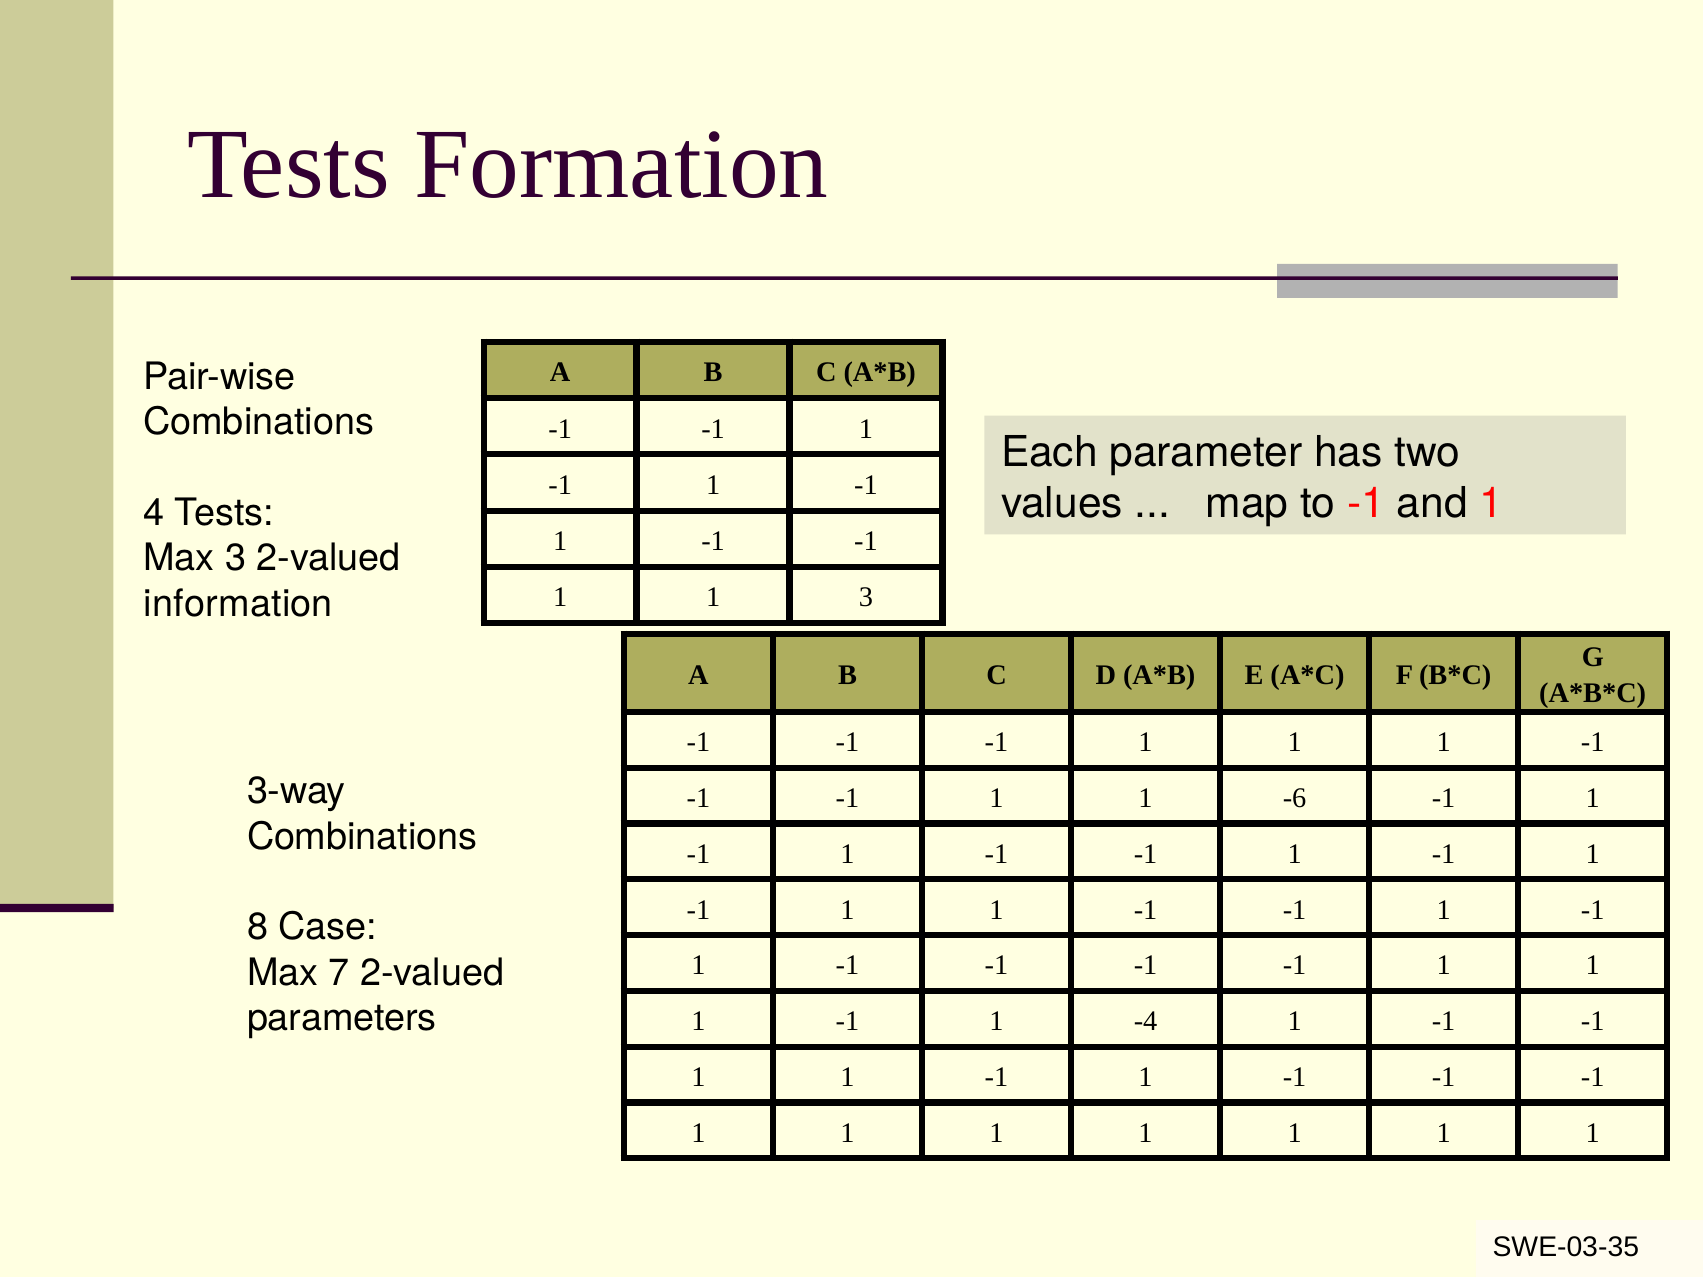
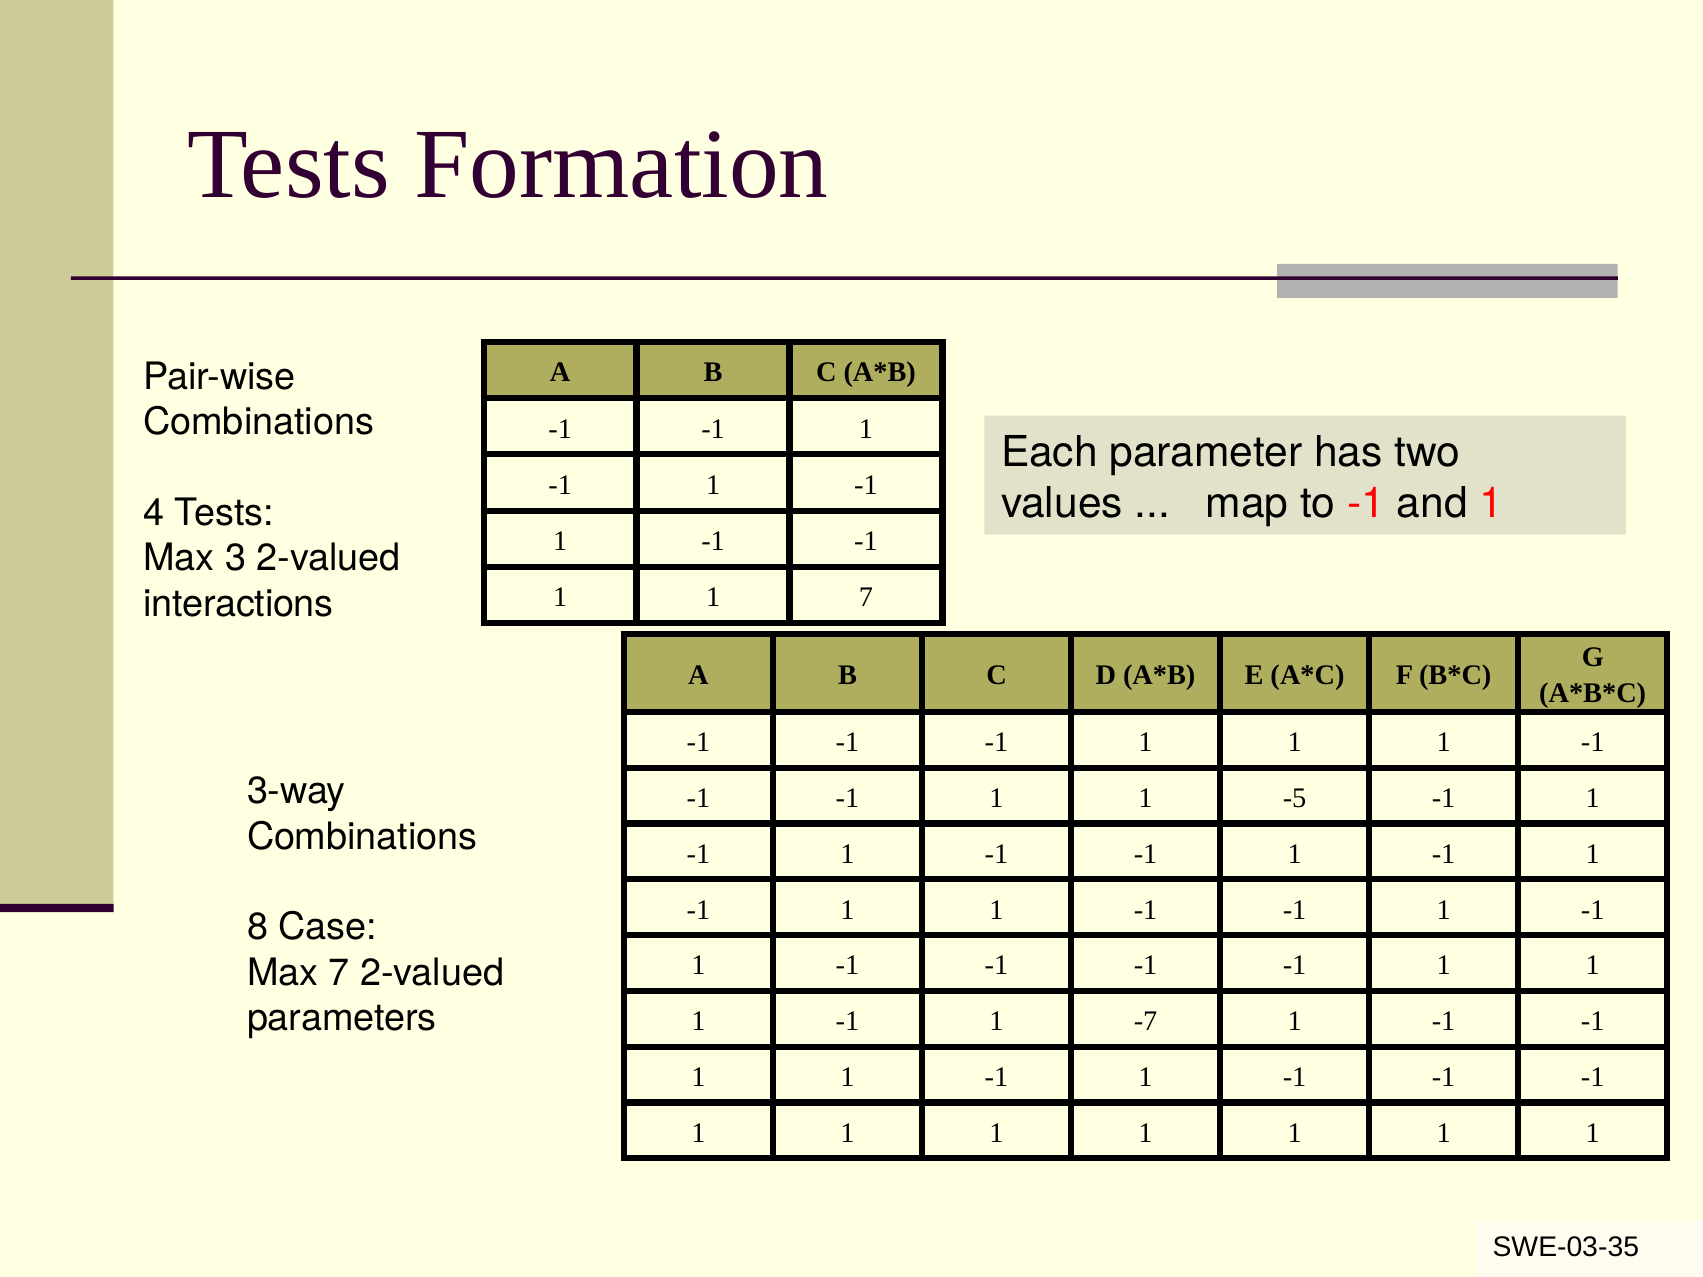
1 3: 3 -> 7
information: information -> interactions
-6: -6 -> -5
-4: -4 -> -7
